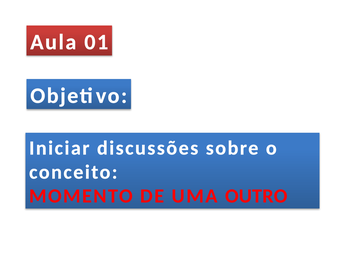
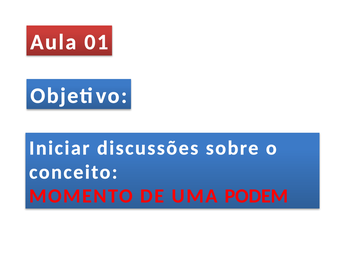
OUTRO: OUTRO -> PODEM
